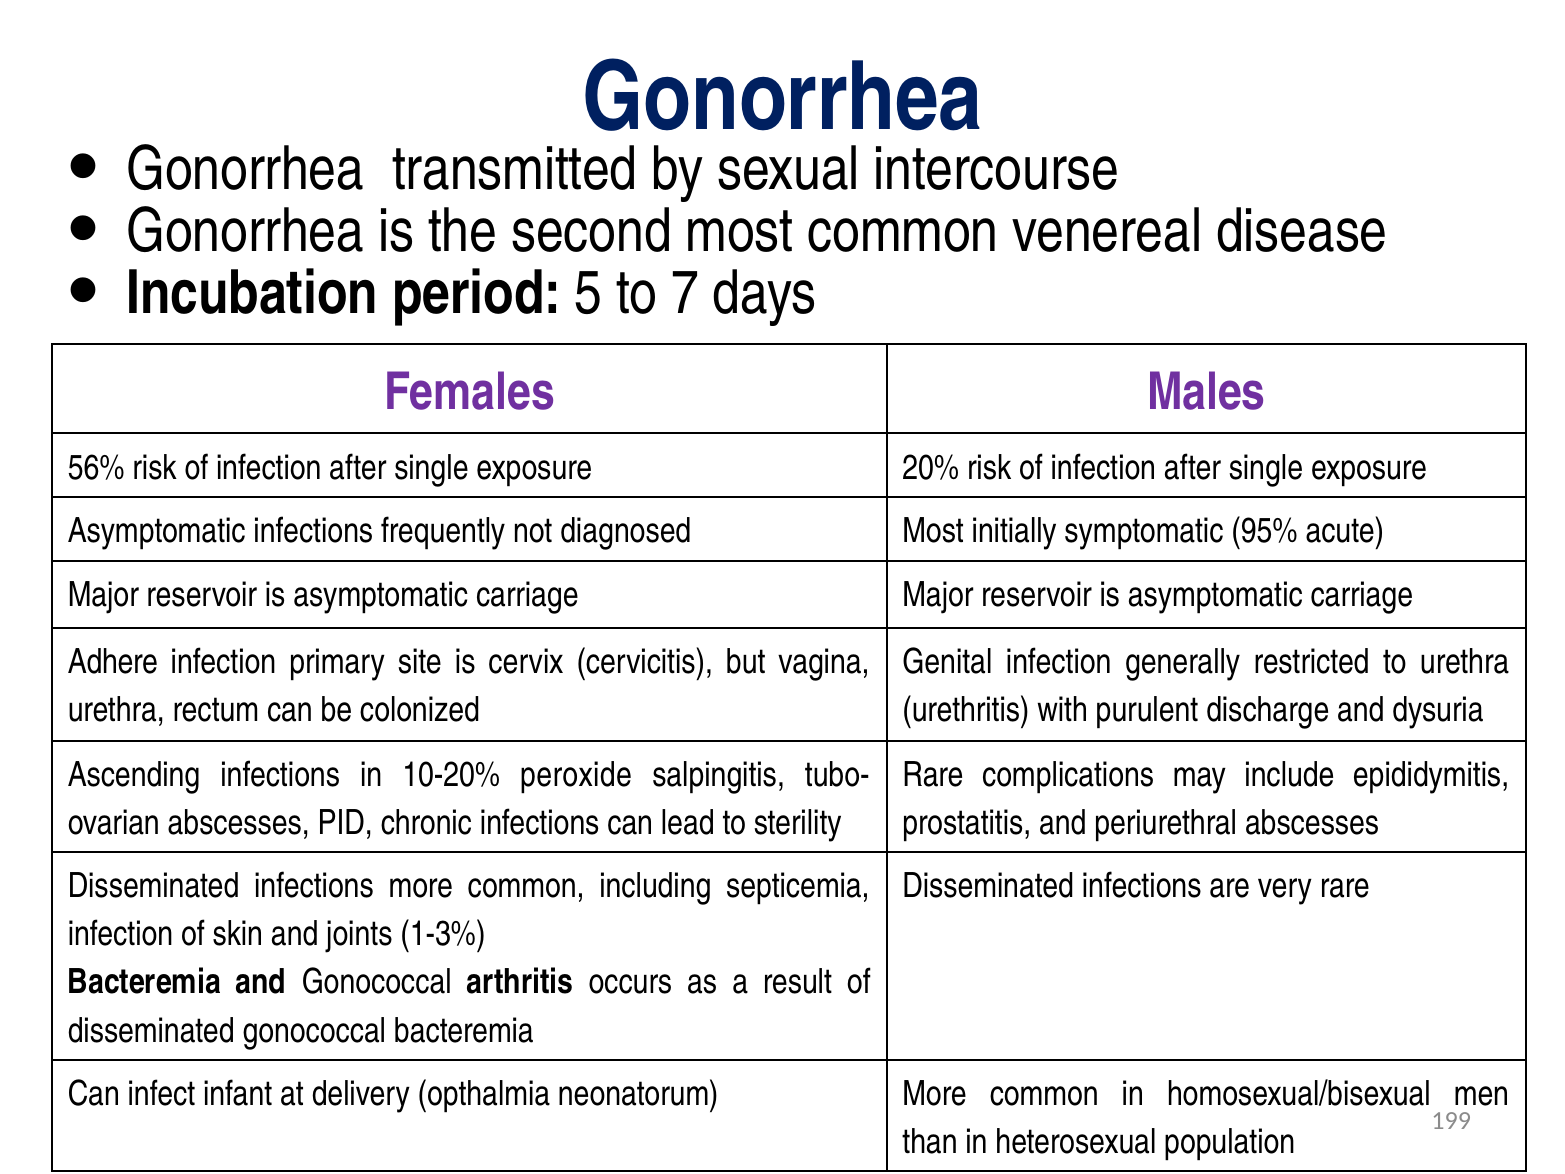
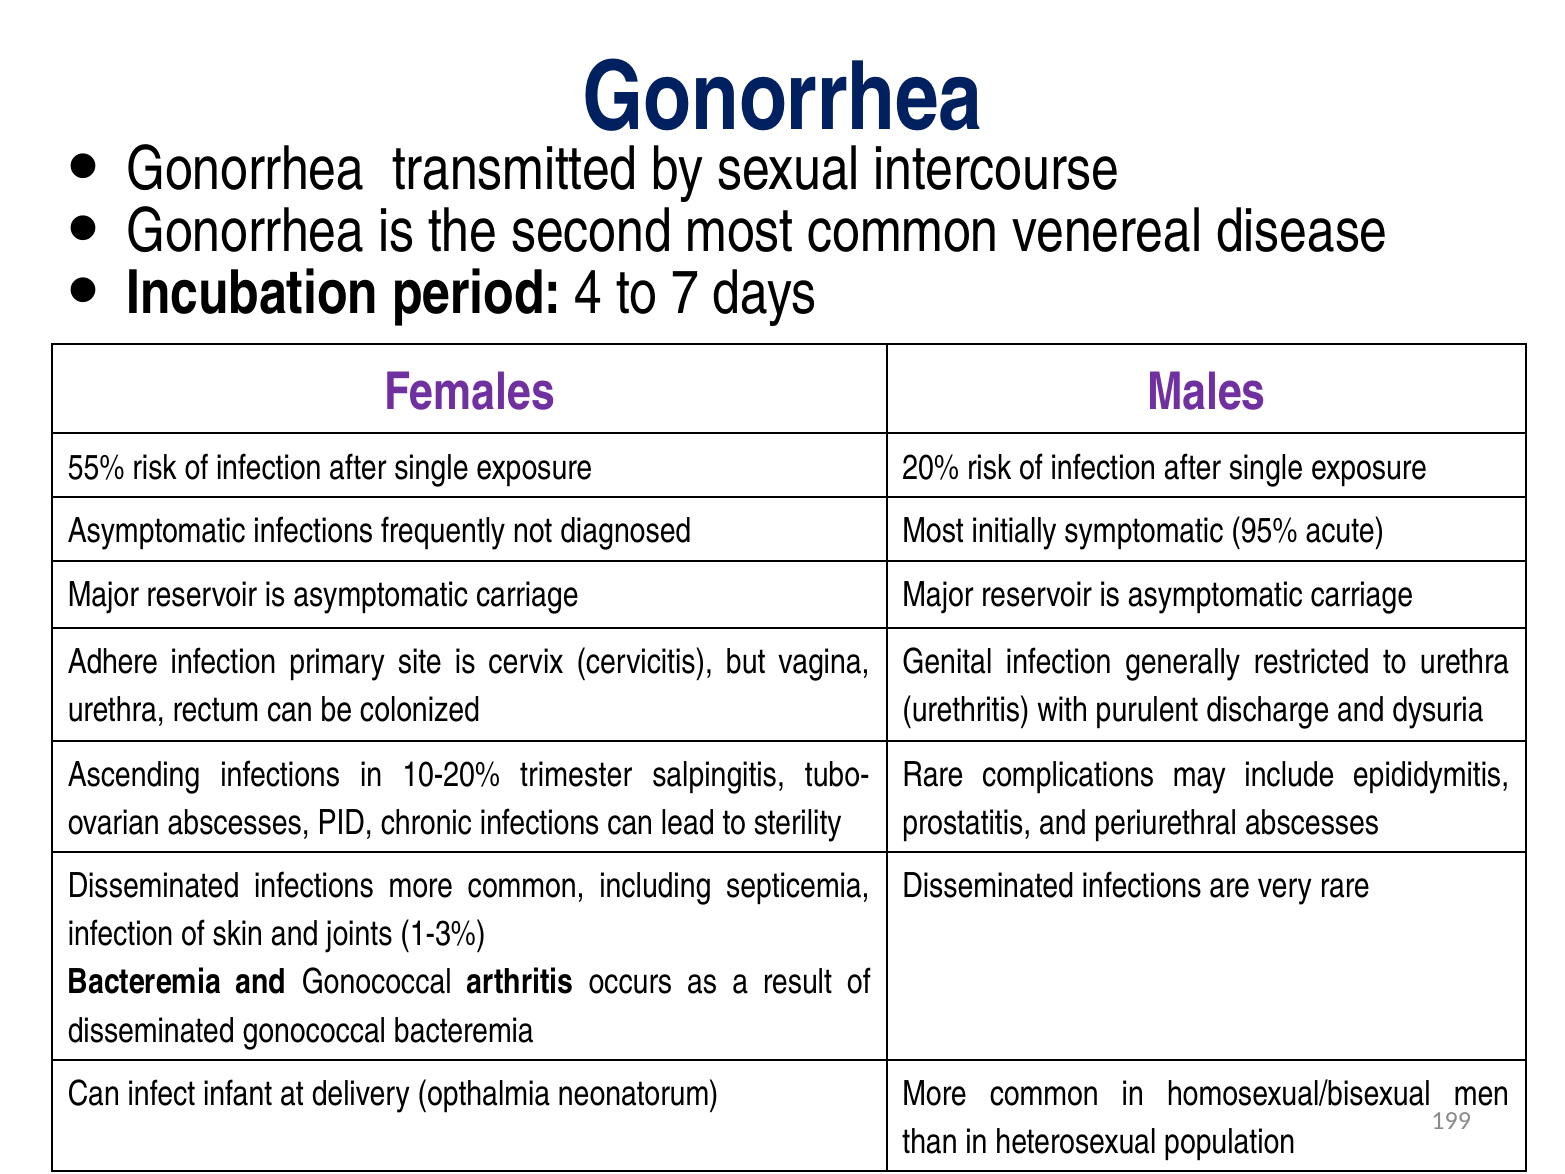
5: 5 -> 4
56%: 56% -> 55%
peroxide: peroxide -> trimester
